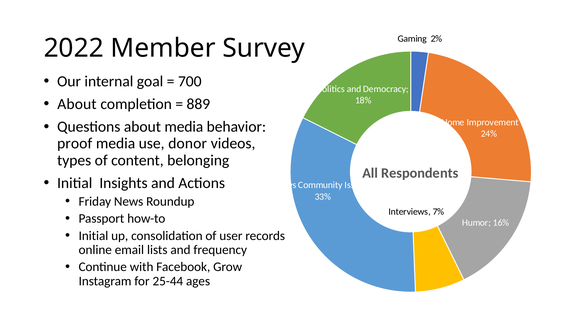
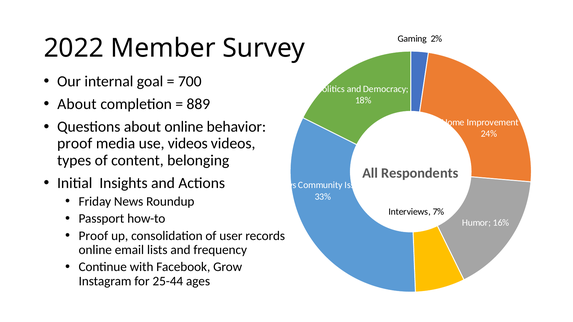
about media: media -> online
use donor: donor -> videos
Initial at (93, 236): Initial -> Proof
